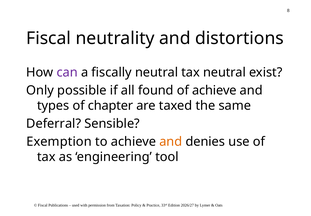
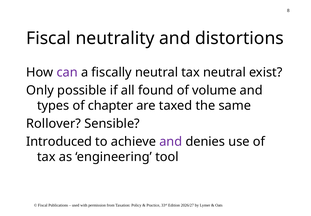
of achieve: achieve -> volume
Deferral: Deferral -> Rollover
Exemption: Exemption -> Introduced
and at (171, 141) colour: orange -> purple
